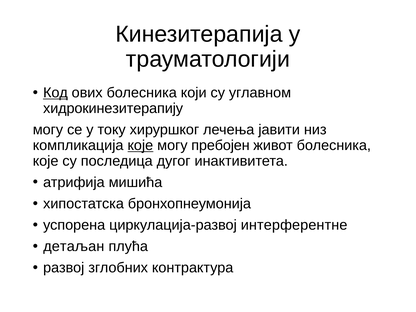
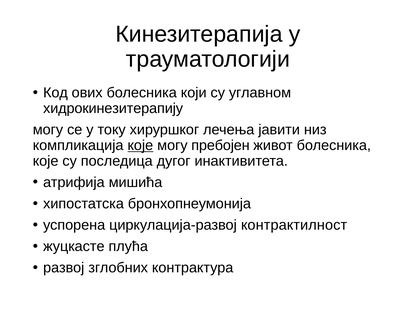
Код underline: present -> none
интерферентне: интерферентне -> контрактилност
детаљан: детаљан -> жуцкасте
